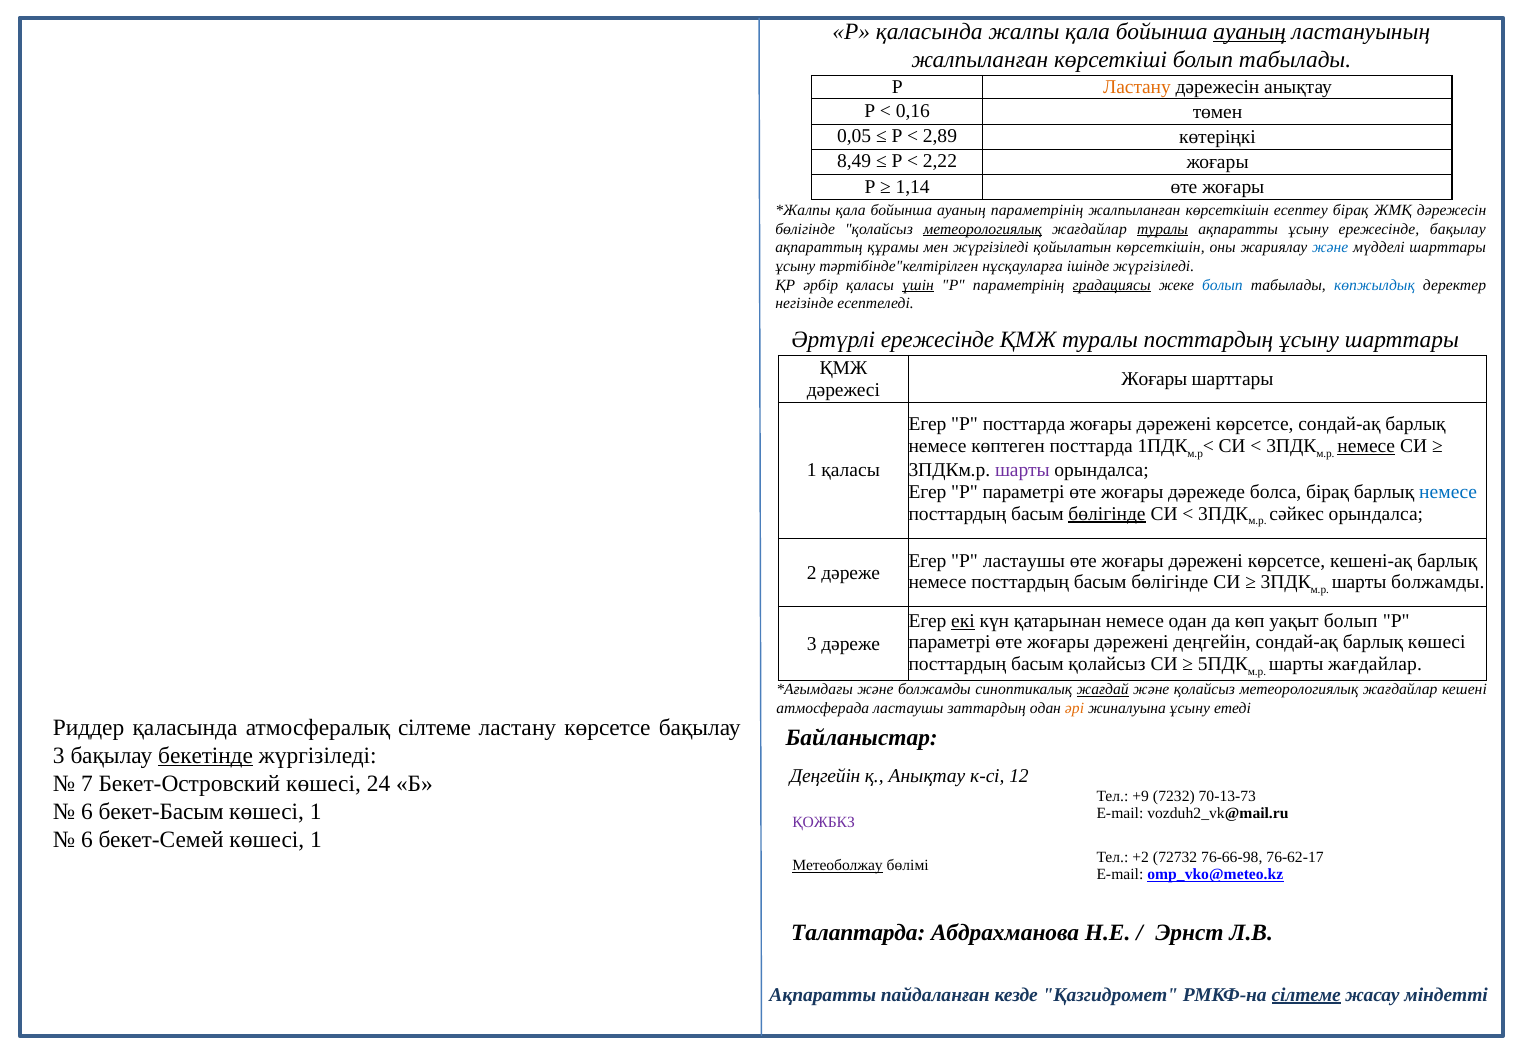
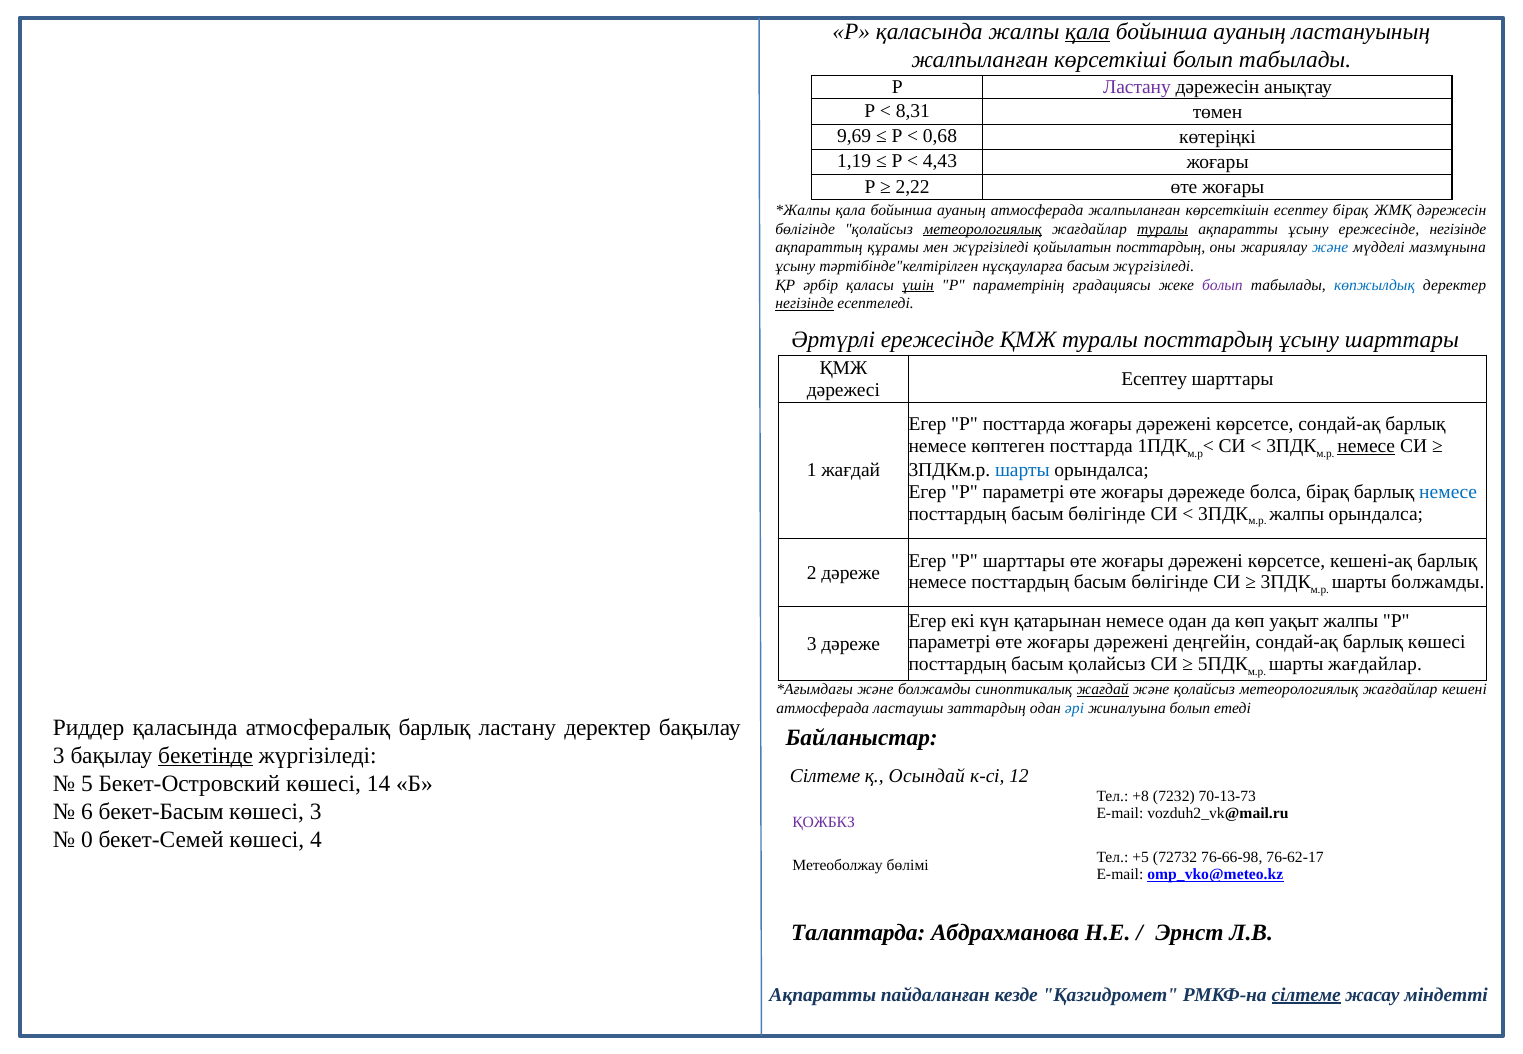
қала at (1088, 31) underline: none -> present
ауаның at (1250, 31) underline: present -> none
Ластану at (1137, 87) colour: orange -> purple
0,16: 0,16 -> 8,31
0,05: 0,05 -> 9,69
2,89: 2,89 -> 0,68
8,49: 8,49 -> 1,19
2,22: 2,22 -> 4,43
1,14: 1,14 -> 2,22
ауаның параметрінің: параметрінің -> атмосферада
ережесінде бақылау: бақылау -> негізінде
қойылатын көрсеткішін: көрсеткішін -> посттардың
мүдделі шарттары: шарттары -> мазмұнына
нұсқауларға ішінде: ішінде -> басым
градациясы underline: present -> none
болып at (1222, 285) colour: blue -> purple
негізінде at (804, 304) underline: none -> present
Жоғары at (1154, 379): Жоғары -> Есептеу
1 қаласы: қаласы -> жағдай
шарты at (1022, 471) colour: purple -> blue
бөлігінде at (1107, 514) underline: present -> none
сәйкес at (1297, 514): сәйкес -> жалпы
Р ластаушы: ластаушы -> шарттары
екі underline: present -> none
уақыт болып: болып -> жалпы
әрі colour: orange -> blue
жиналуына ұсыну: ұсыну -> болып
атмосфералық сілтеме: сілтеме -> барлық
ластану көрсетсе: көрсетсе -> деректер
Деңгейін at (825, 776): Деңгейін -> Сілтеме
қ Анықтау: Анықтау -> Осындай
7: 7 -> 5
24: 24 -> 14
+9: +9 -> +8
1 at (316, 812): 1 -> 3
6 at (87, 840): 6 -> 0
бекет-Семей көшесі 1: 1 -> 4
+2: +2 -> +5
Метеоболжау underline: present -> none
